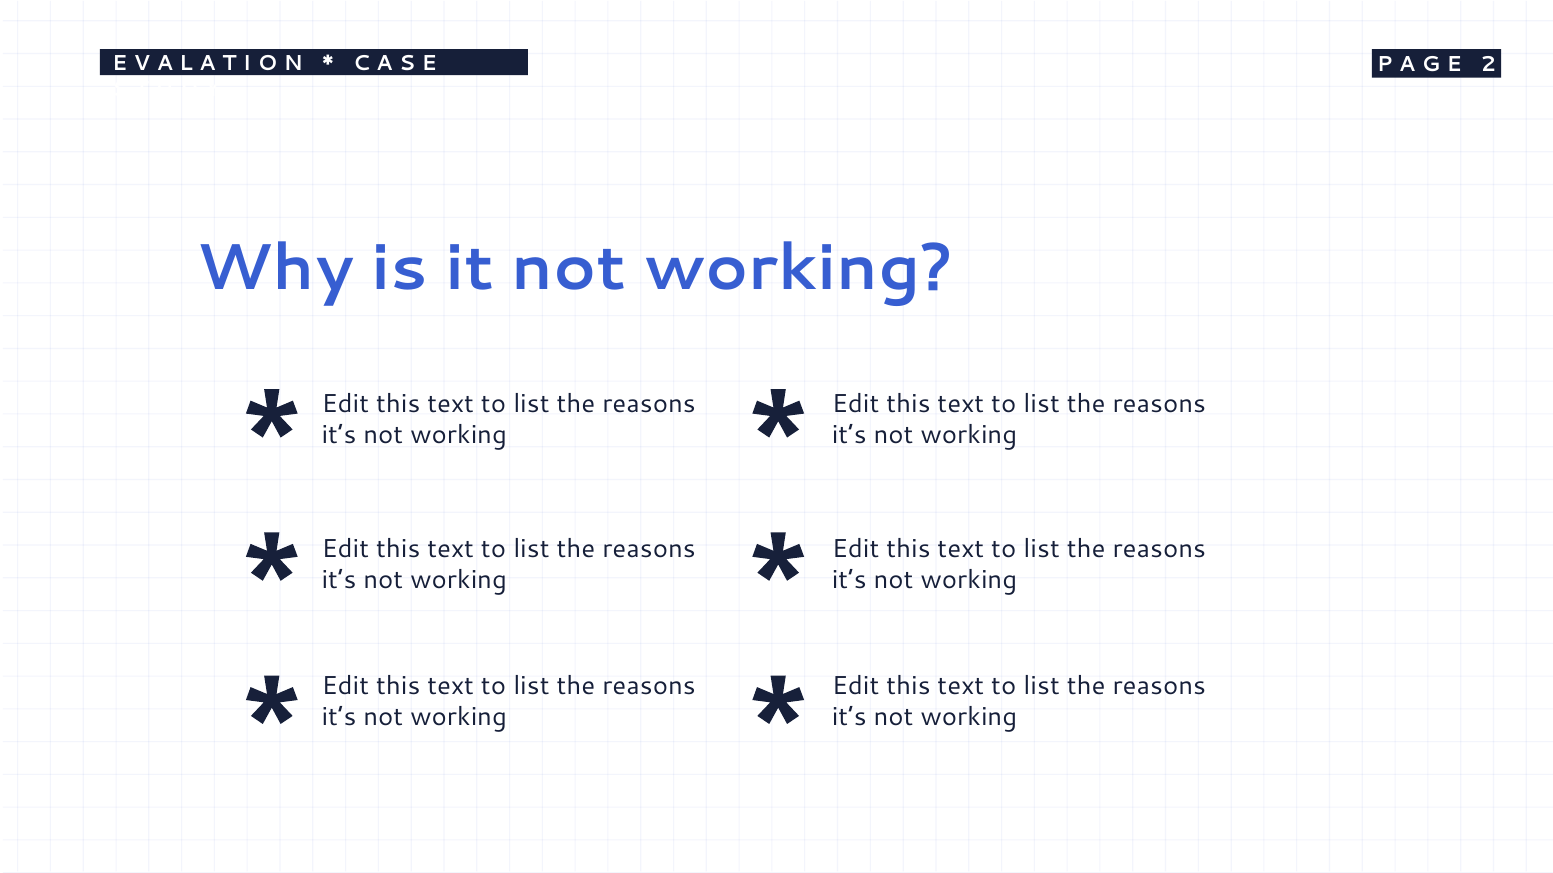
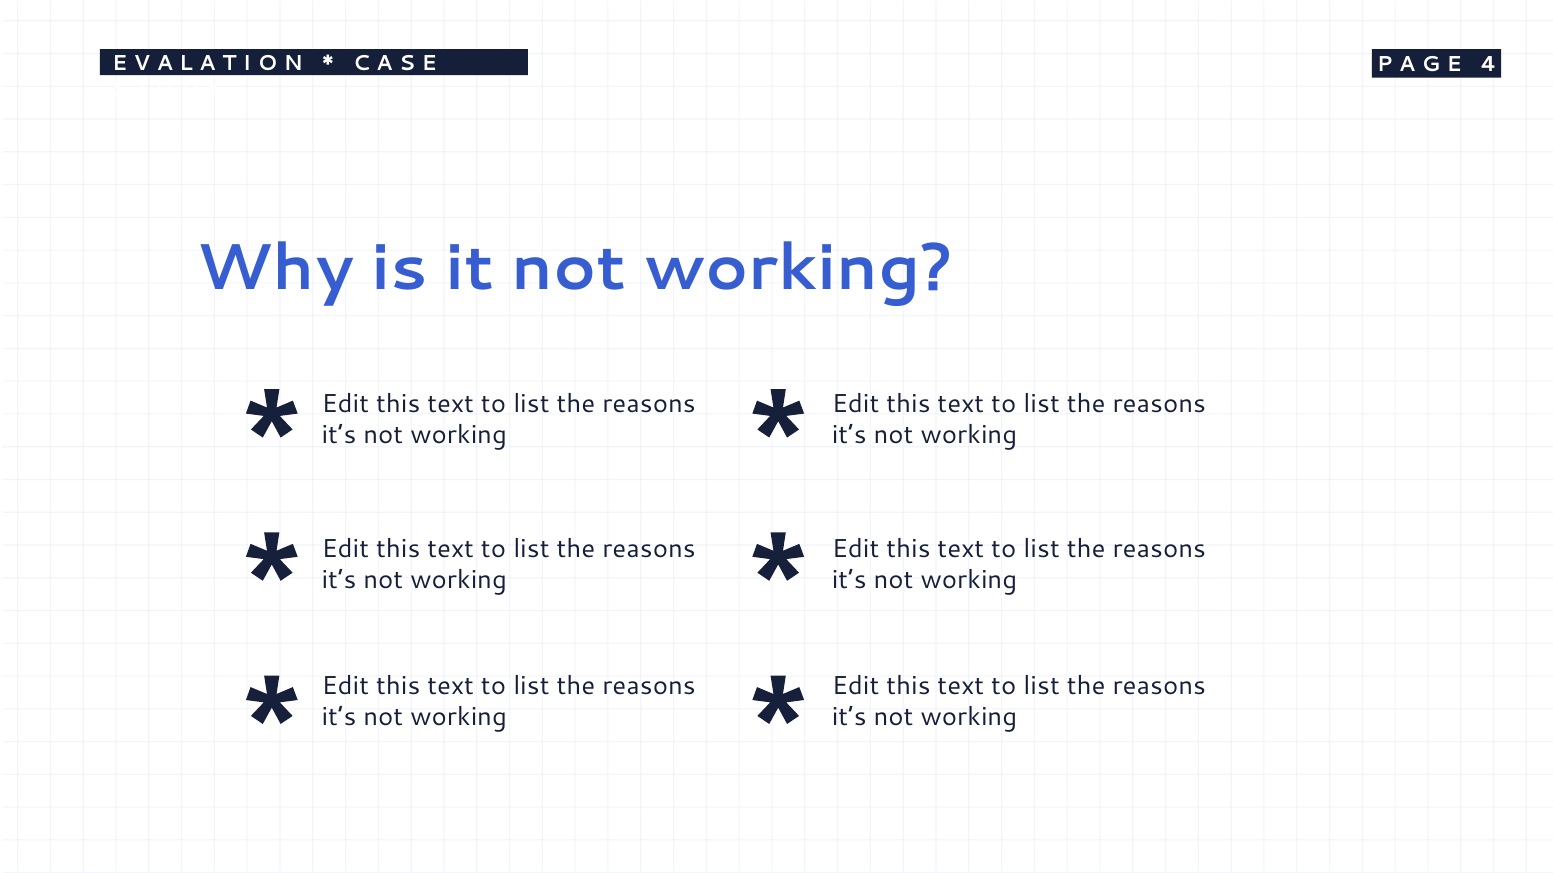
2: 2 -> 4
